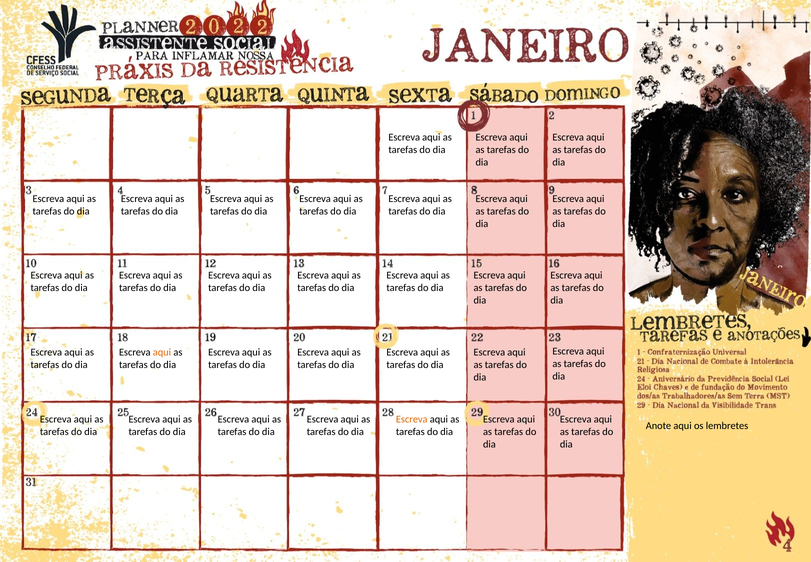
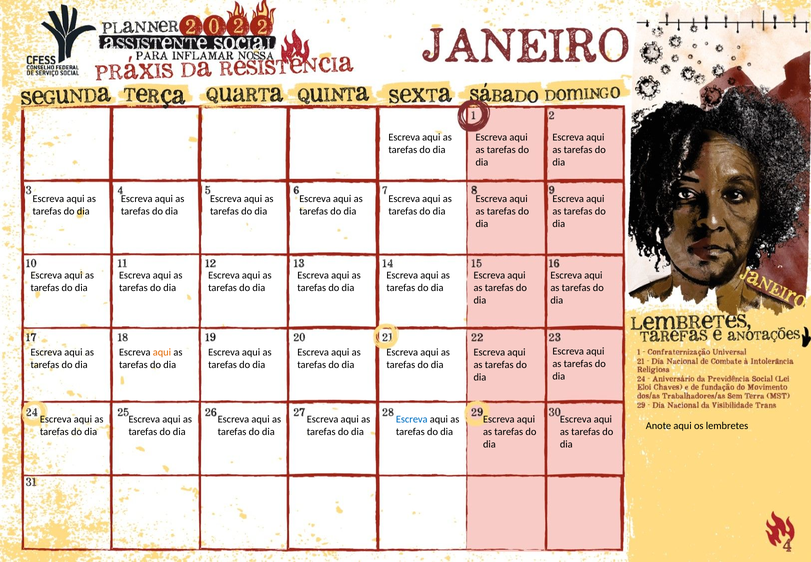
Escreva at (412, 419) colour: orange -> blue
